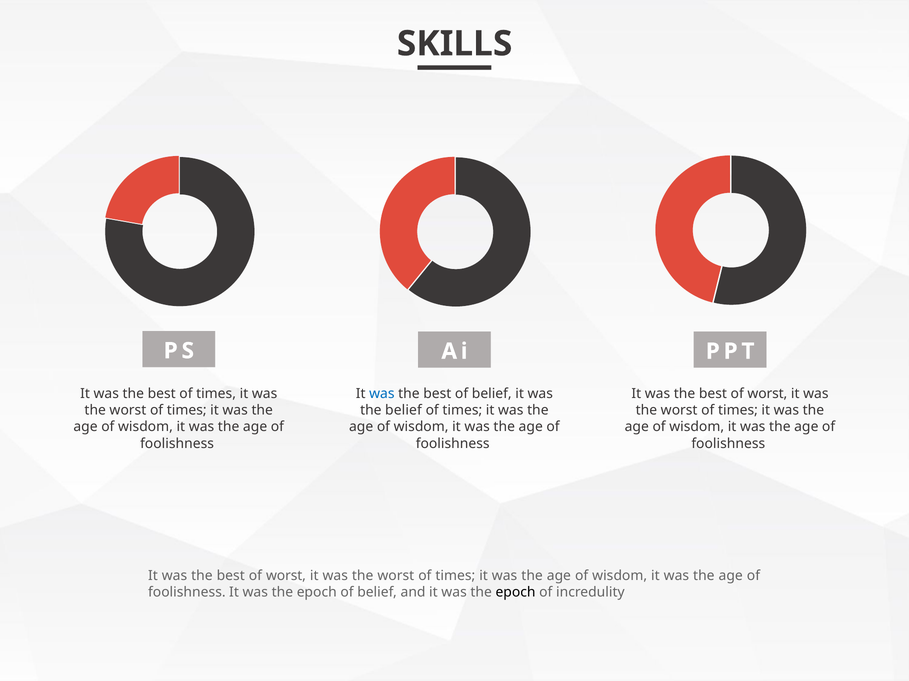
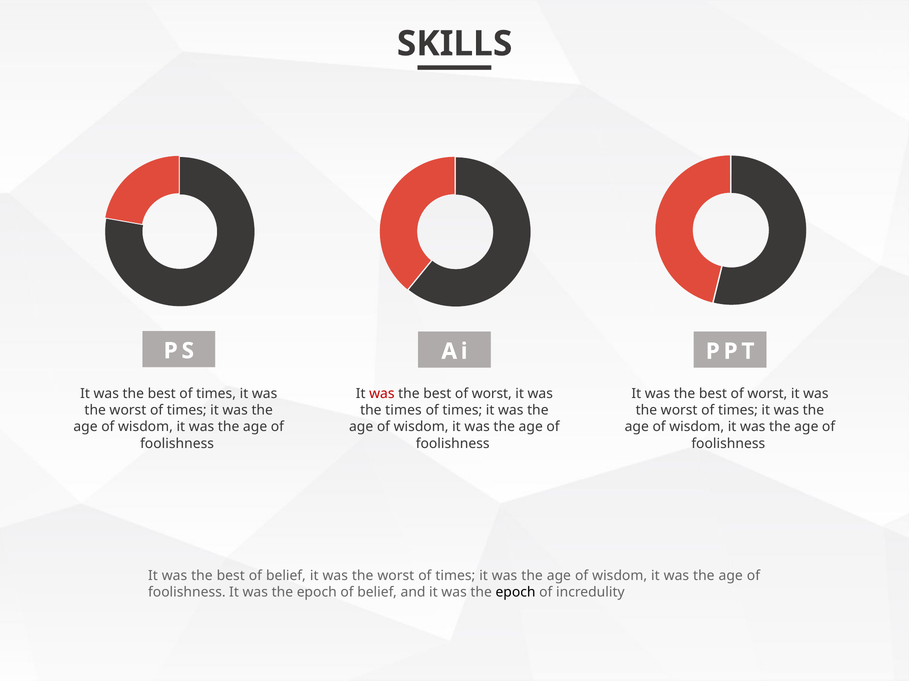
was at (382, 394) colour: blue -> red
belief at (492, 394): belief -> worst
the belief: belief -> times
worst at (286, 576): worst -> belief
